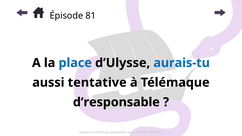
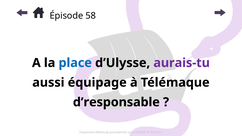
81: 81 -> 58
aurais-tu colour: blue -> purple
tentative: tentative -> équipage
